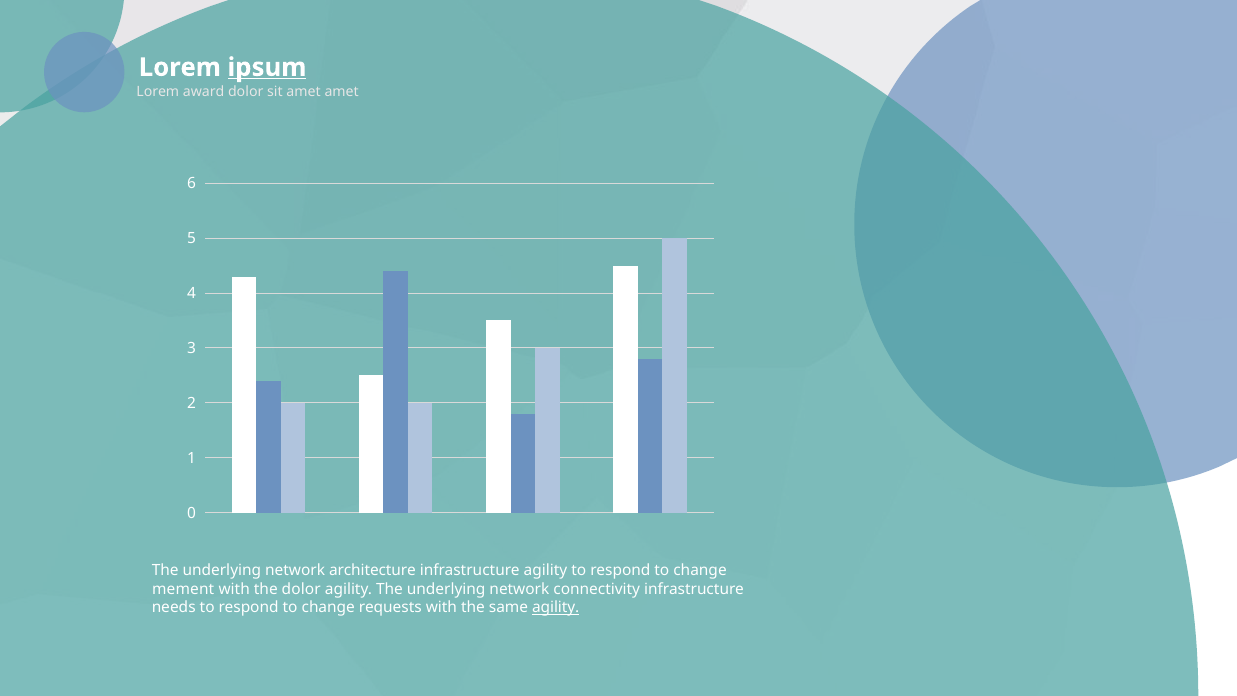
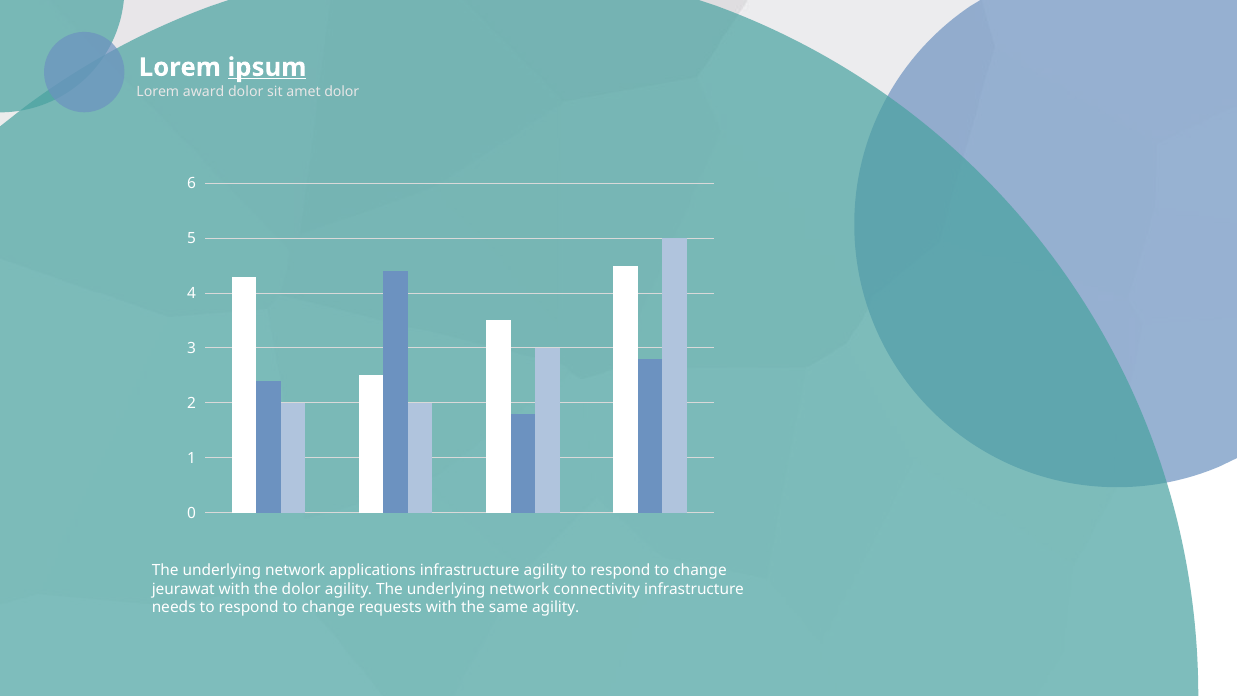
amet amet: amet -> dolor
architecture: architecture -> applications
mement: mement -> jeurawat
agility at (556, 608) underline: present -> none
